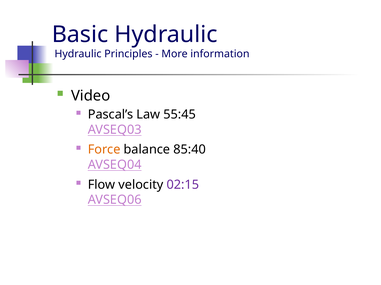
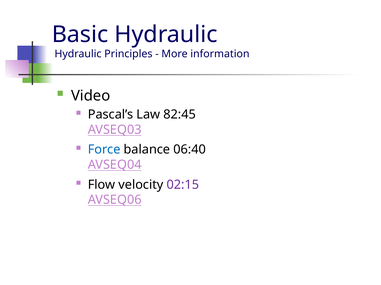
55:45: 55:45 -> 82:45
Force colour: orange -> blue
85:40: 85:40 -> 06:40
